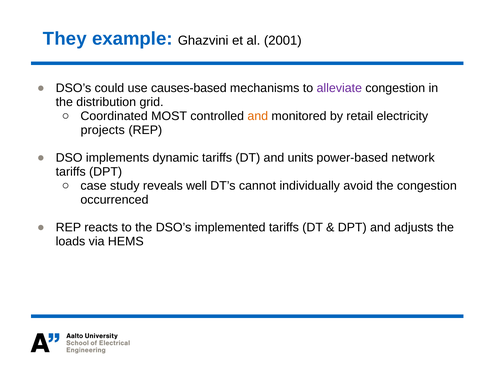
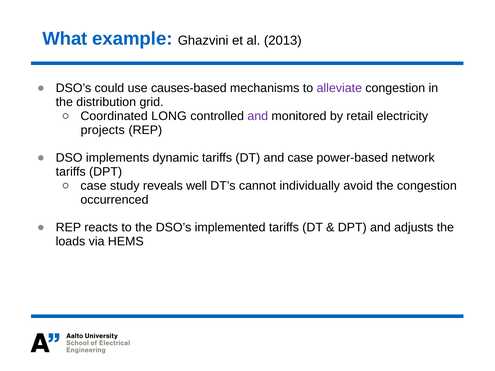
They: They -> What
2001: 2001 -> 2013
MOST: MOST -> LONG
and at (258, 116) colour: orange -> purple
and units: units -> case
